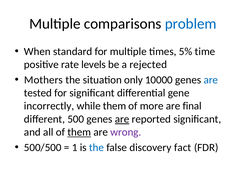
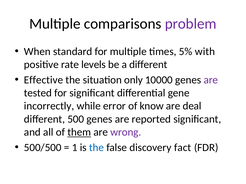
problem colour: blue -> purple
time: time -> with
a rejected: rejected -> different
Mothers: Mothers -> Effective
are at (211, 80) colour: blue -> purple
while them: them -> error
more: more -> know
final: final -> deal
are at (122, 119) underline: present -> none
